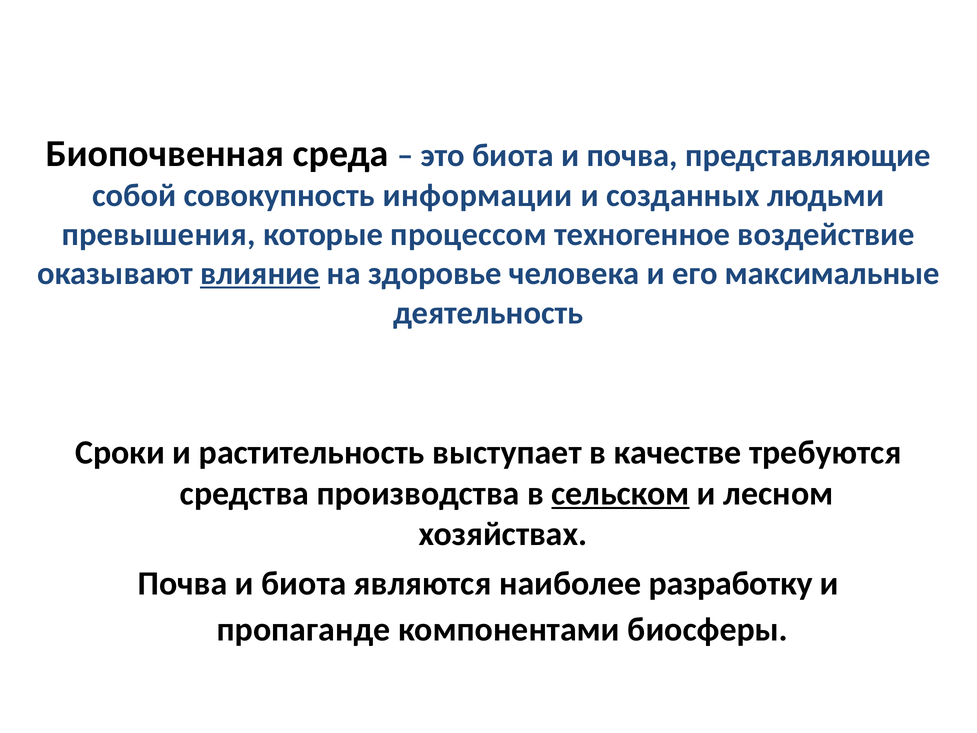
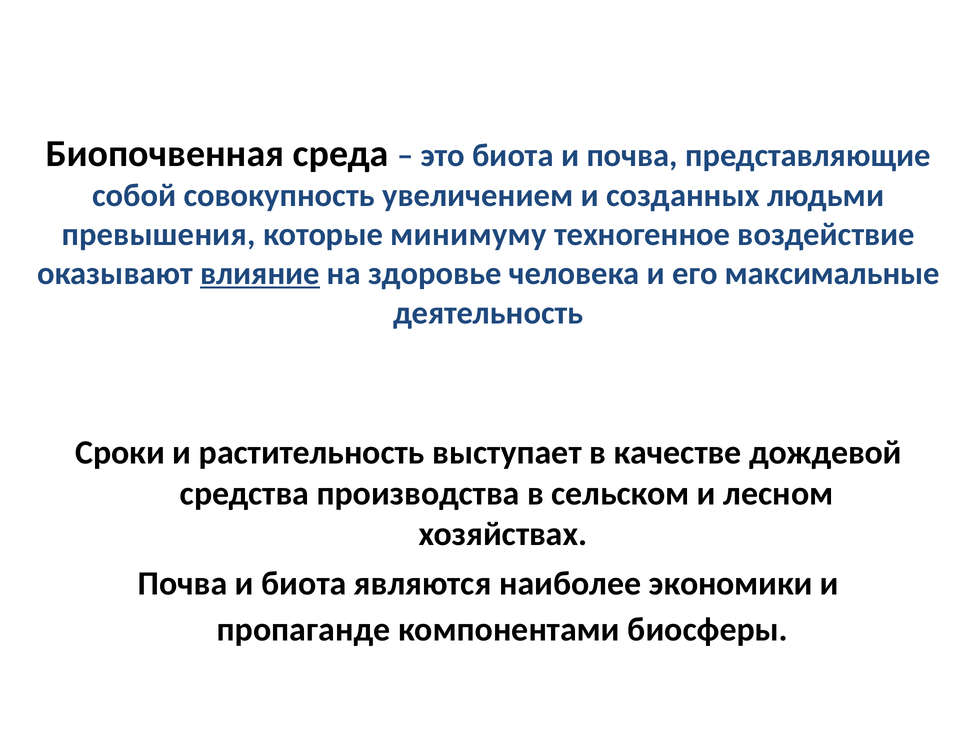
информации: информации -> увеличением
процессом: процессом -> минимуму
требуются: требуются -> дождевой
сельском underline: present -> none
разработку: разработку -> экономики
